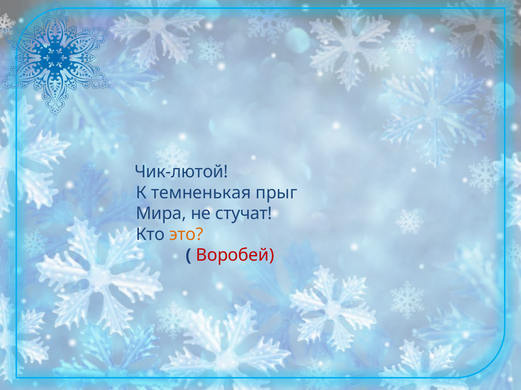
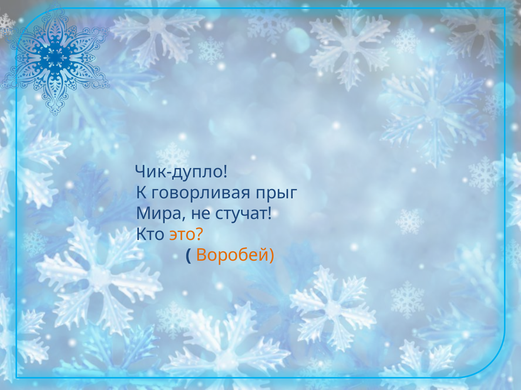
Чик-лютой: Чик-лютой -> Чик-дупло
темненькая: темненькая -> говорливая
Воробей colour: red -> orange
